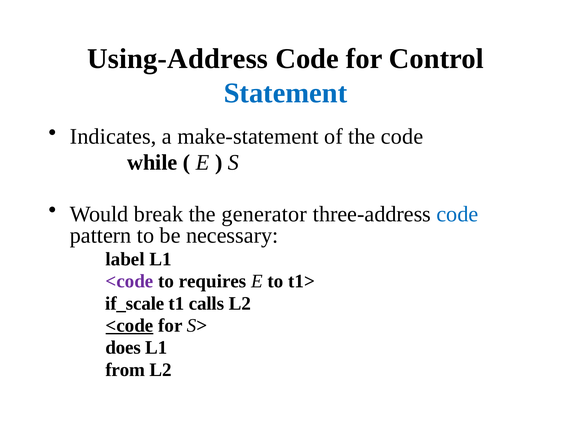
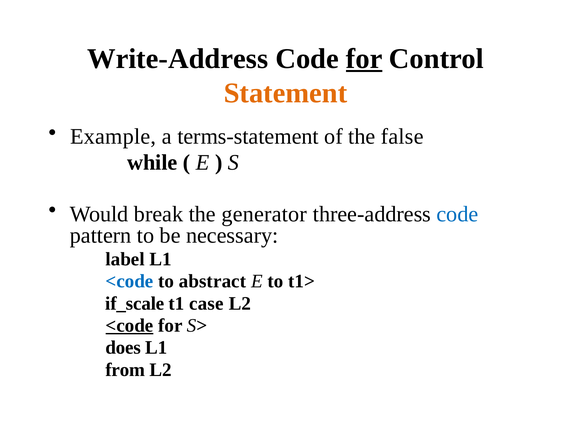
Using-Address: Using-Address -> Write-Address
for at (364, 59) underline: none -> present
Statement colour: blue -> orange
Indicates: Indicates -> Example
make-statement: make-statement -> terms-statement
the code: code -> false
<code at (130, 281) colour: purple -> blue
requires: requires -> abstract
calls: calls -> case
